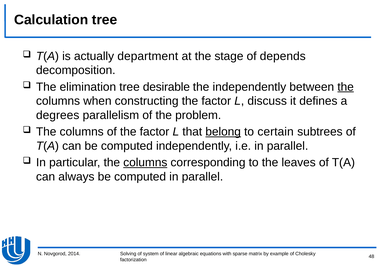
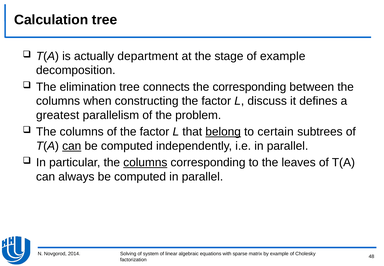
of depends: depends -> example
desirable: desirable -> connects
the independently: independently -> corresponding
the at (346, 87) underline: present -> none
degrees: degrees -> greatest
can at (72, 146) underline: none -> present
